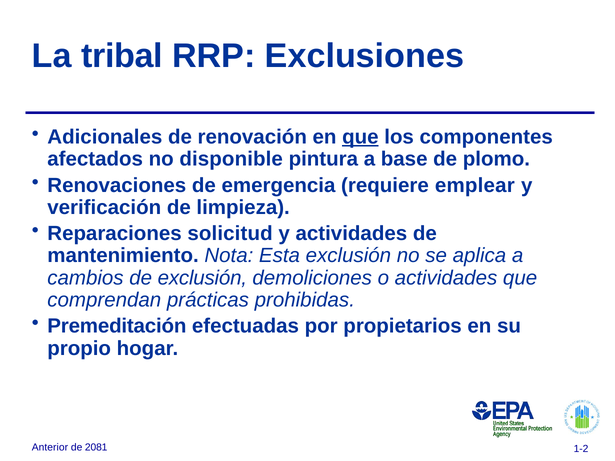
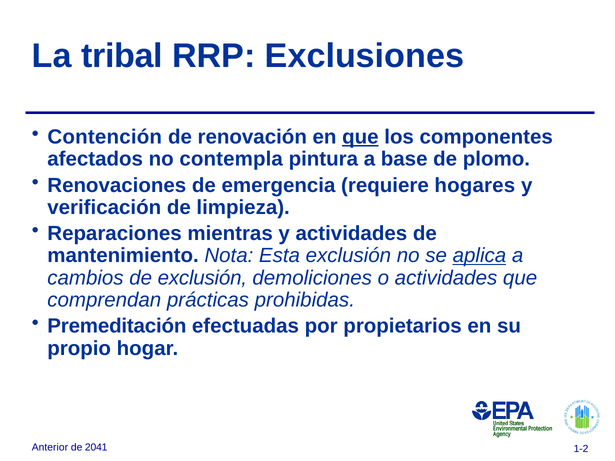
Adicionales: Adicionales -> Contención
disponible: disponible -> contempla
emplear: emplear -> hogares
solicitud: solicitud -> mientras
aplica underline: none -> present
2081: 2081 -> 2041
